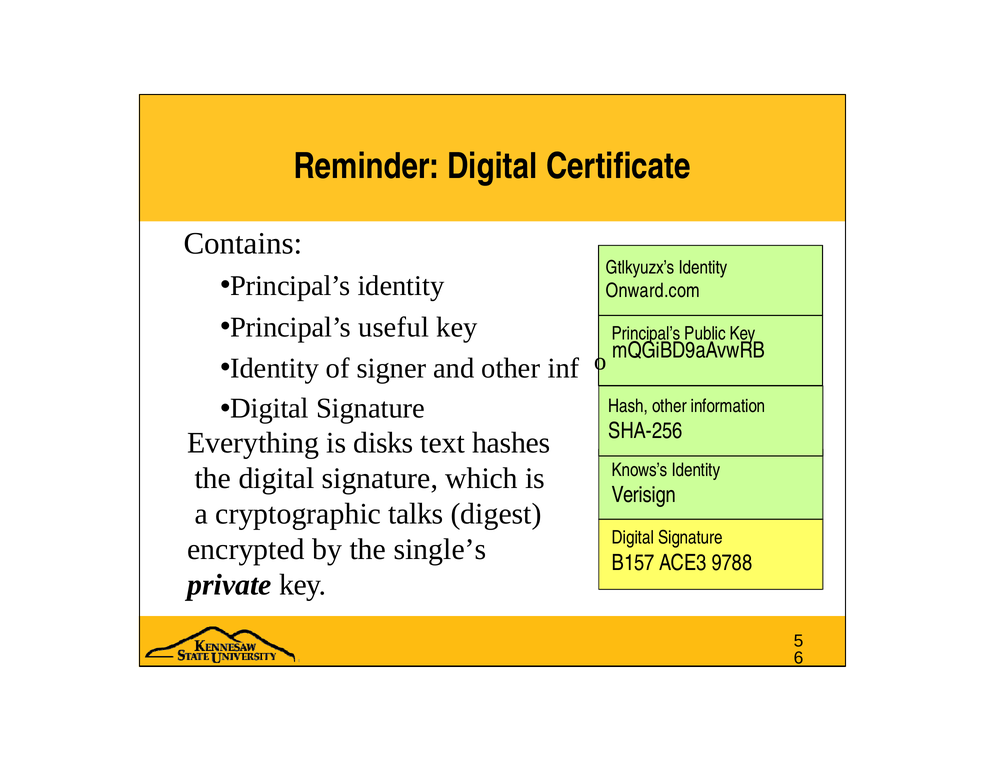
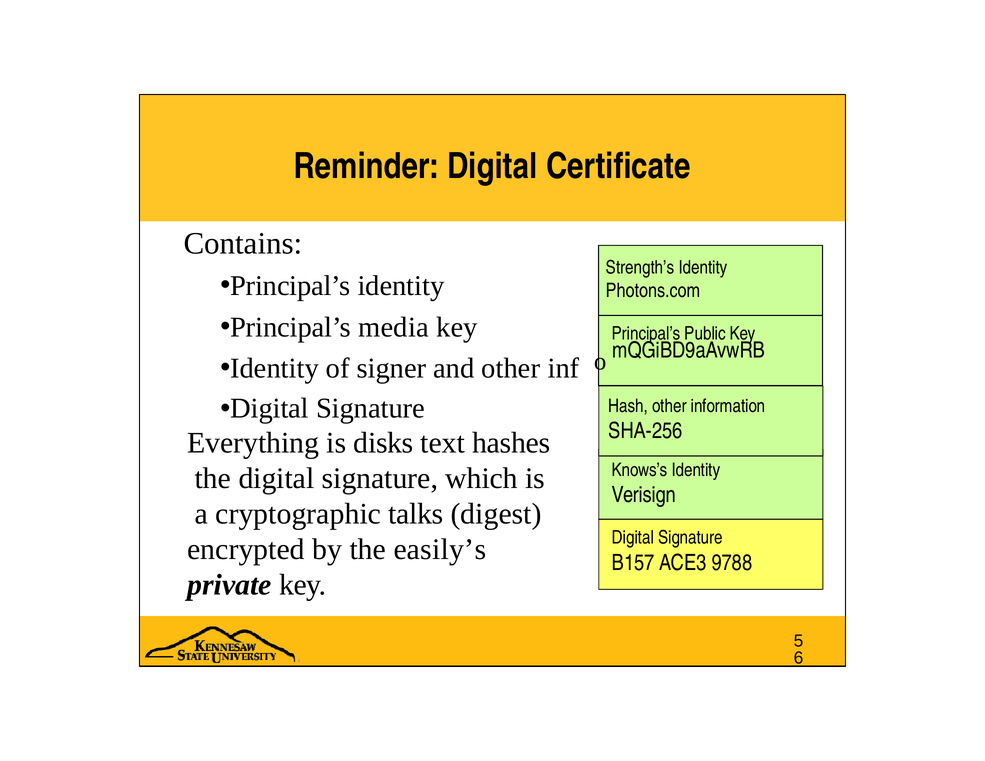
Gtlkyuzx’s: Gtlkyuzx’s -> Strength’s
Onward.com: Onward.com -> Photons.com
useful: useful -> media
single’s: single’s -> easily’s
